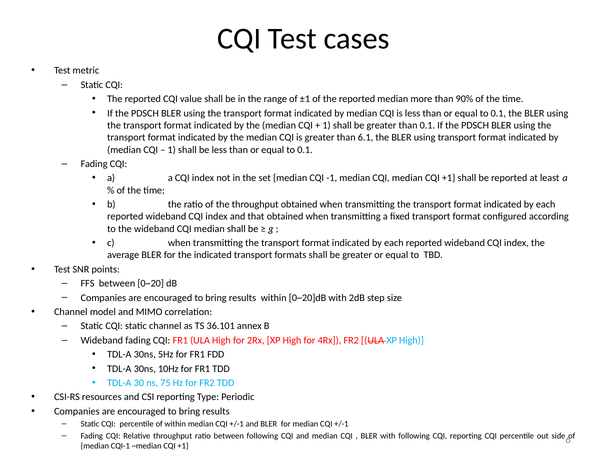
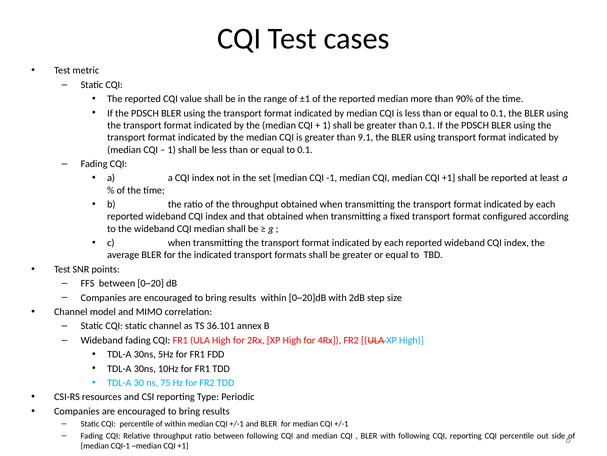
6.1: 6.1 -> 9.1
